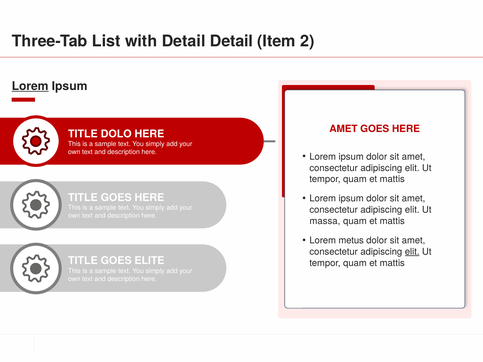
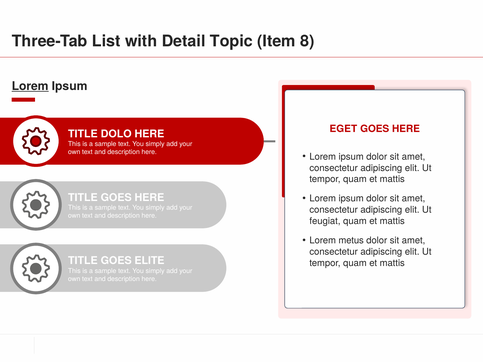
Detail Detail: Detail -> Topic
2: 2 -> 8
AMET at (343, 129): AMET -> EGET
massa: massa -> feugiat
elit at (412, 252) underline: present -> none
